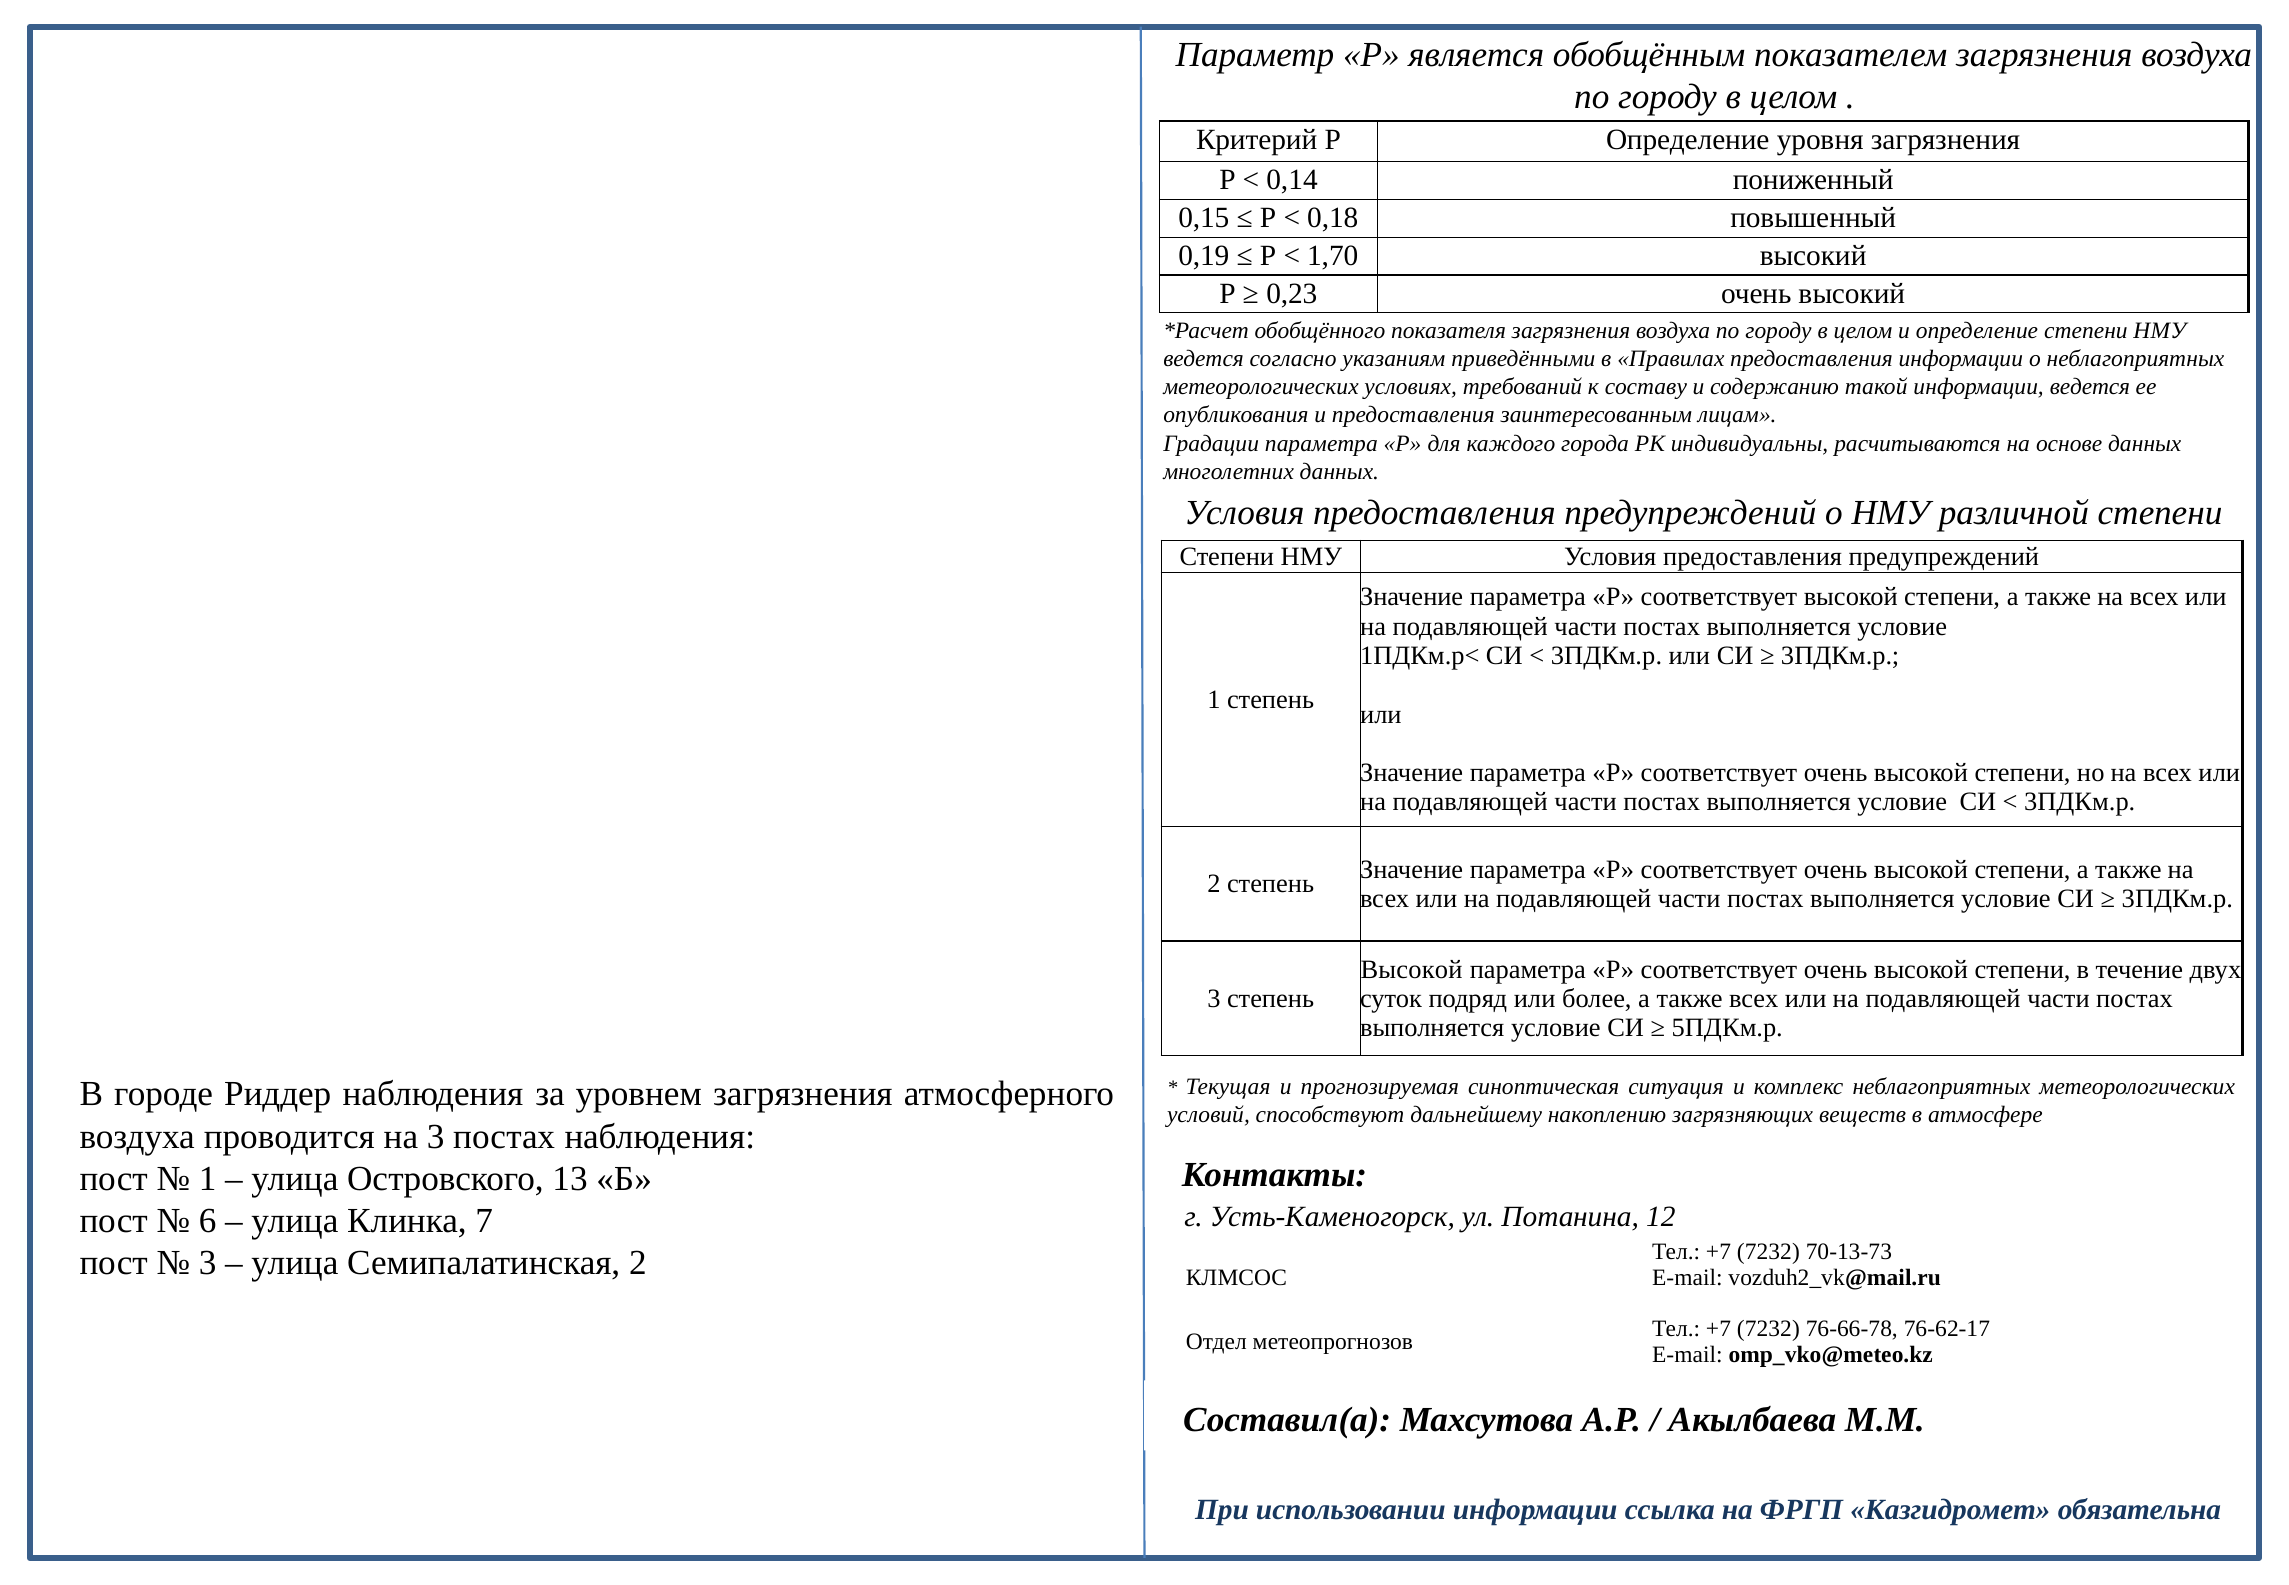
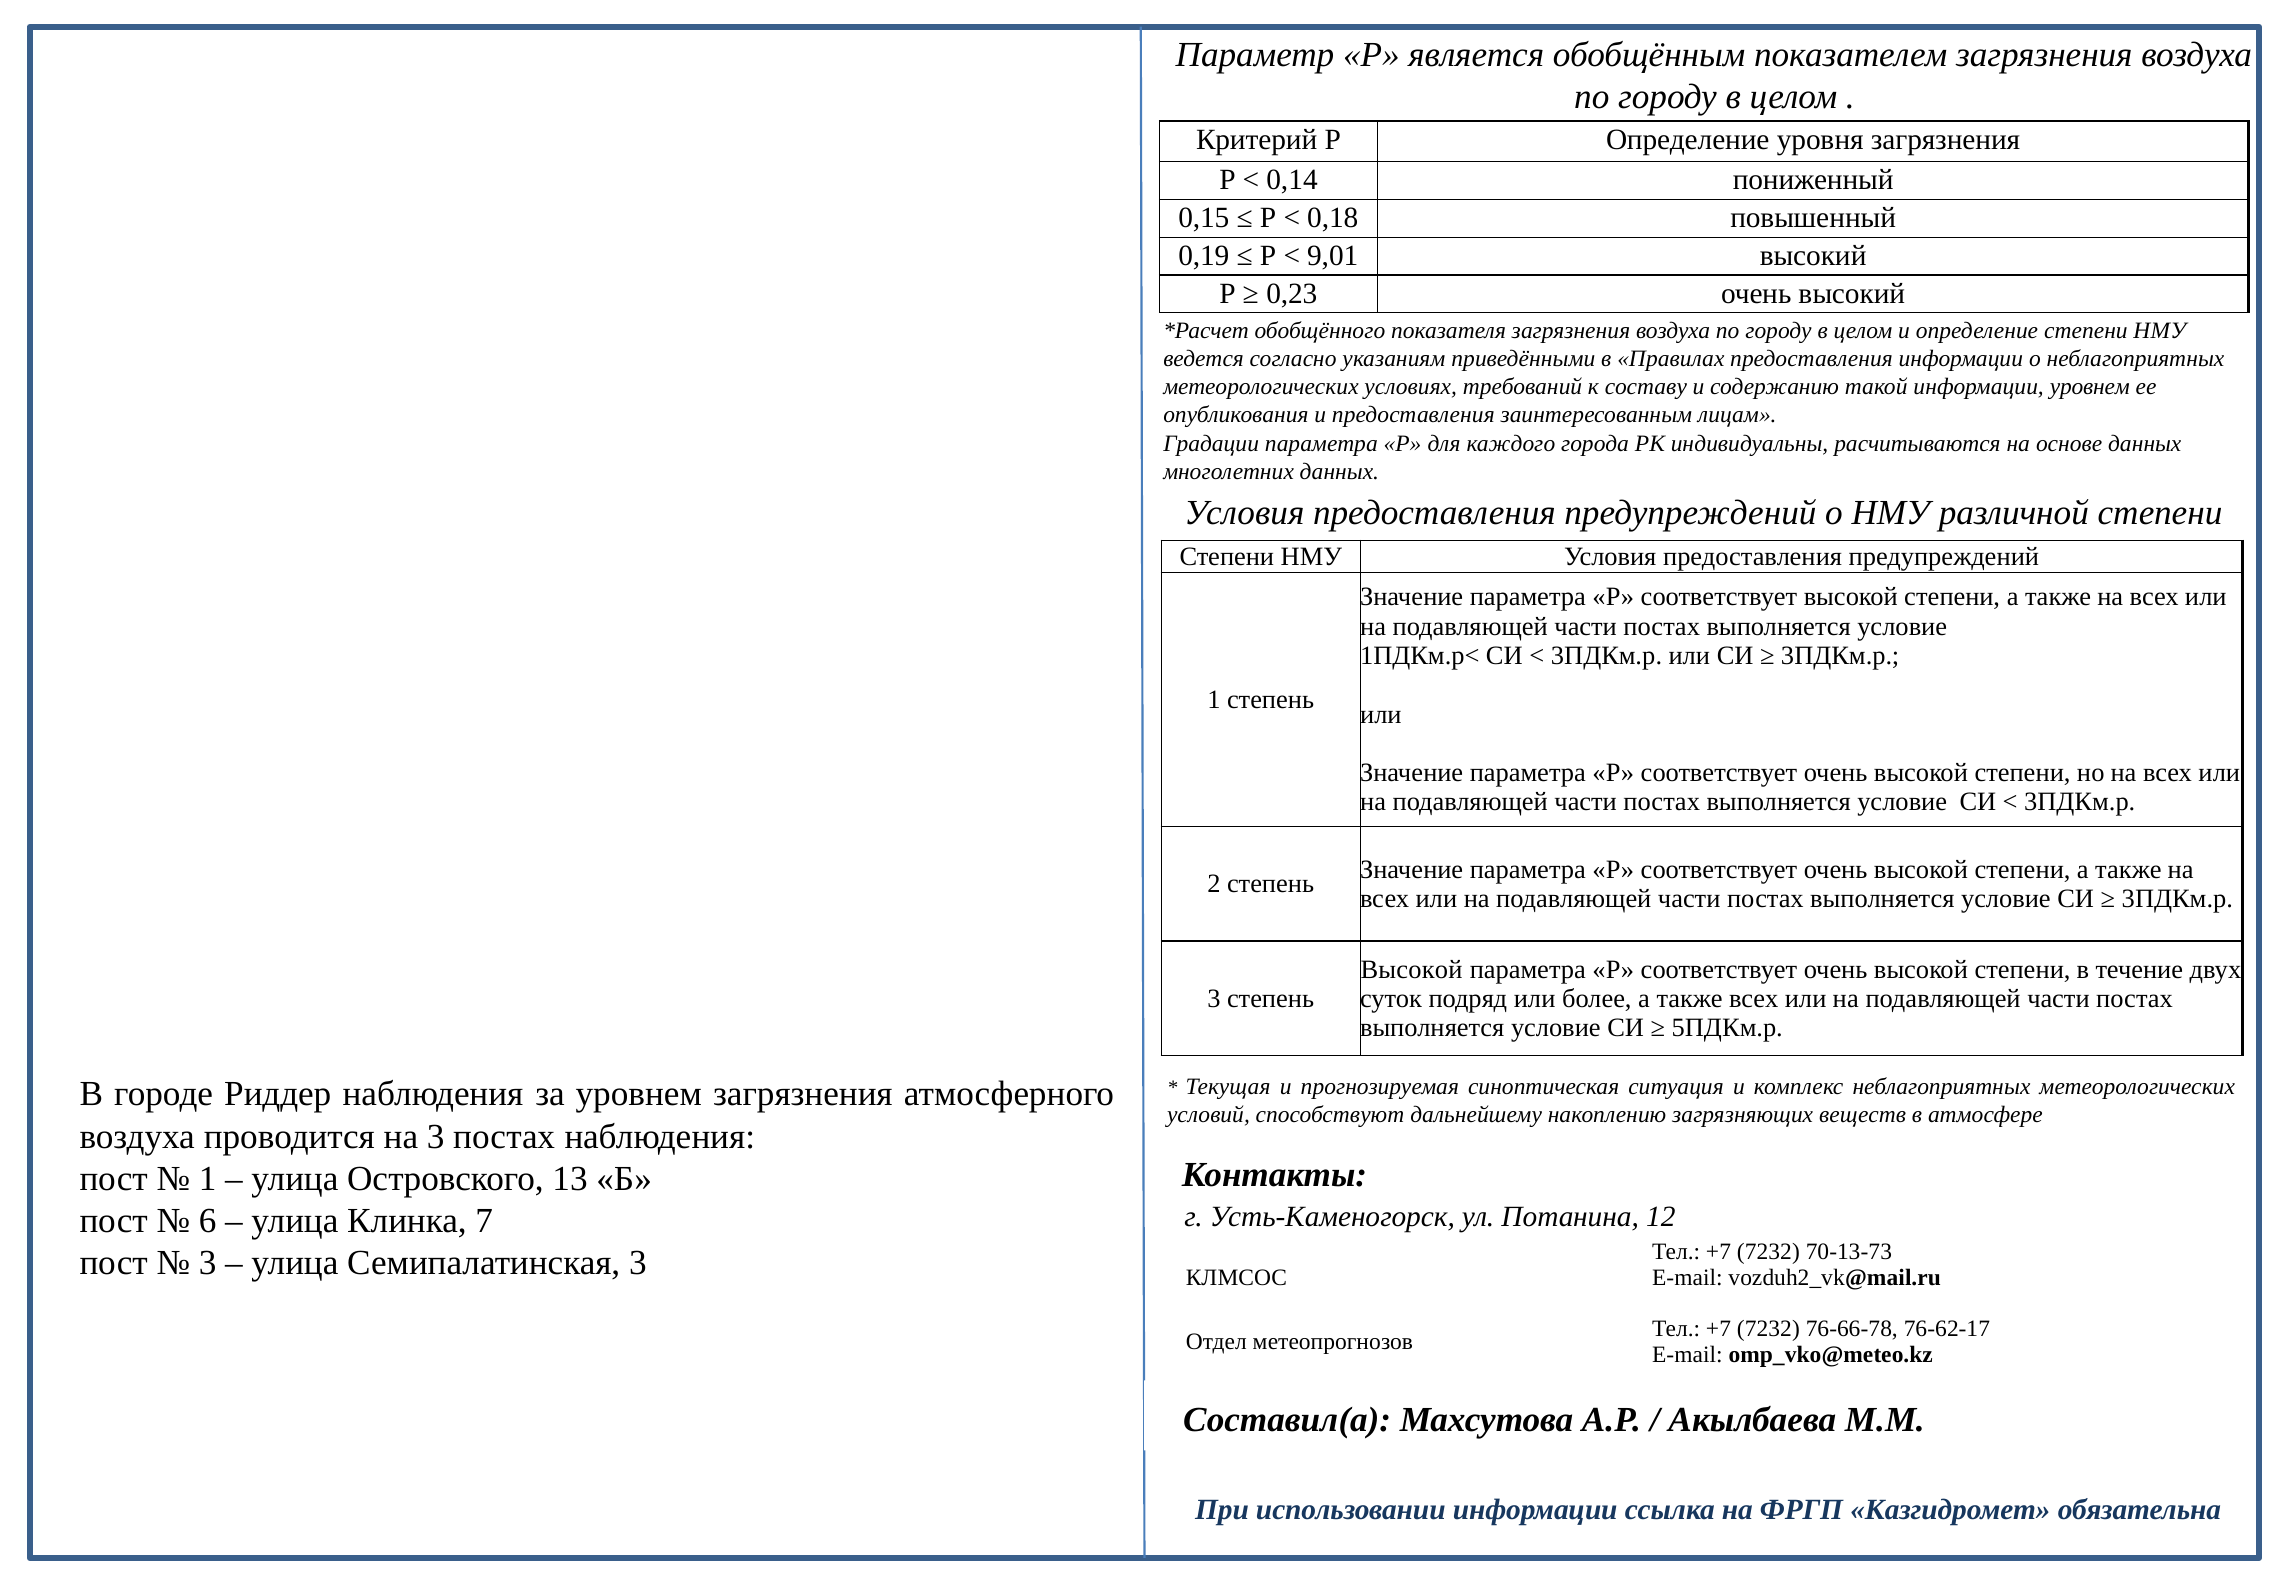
1,70: 1,70 -> 9,01
информации ведется: ведется -> уровнем
Семипалатинская 2: 2 -> 3
